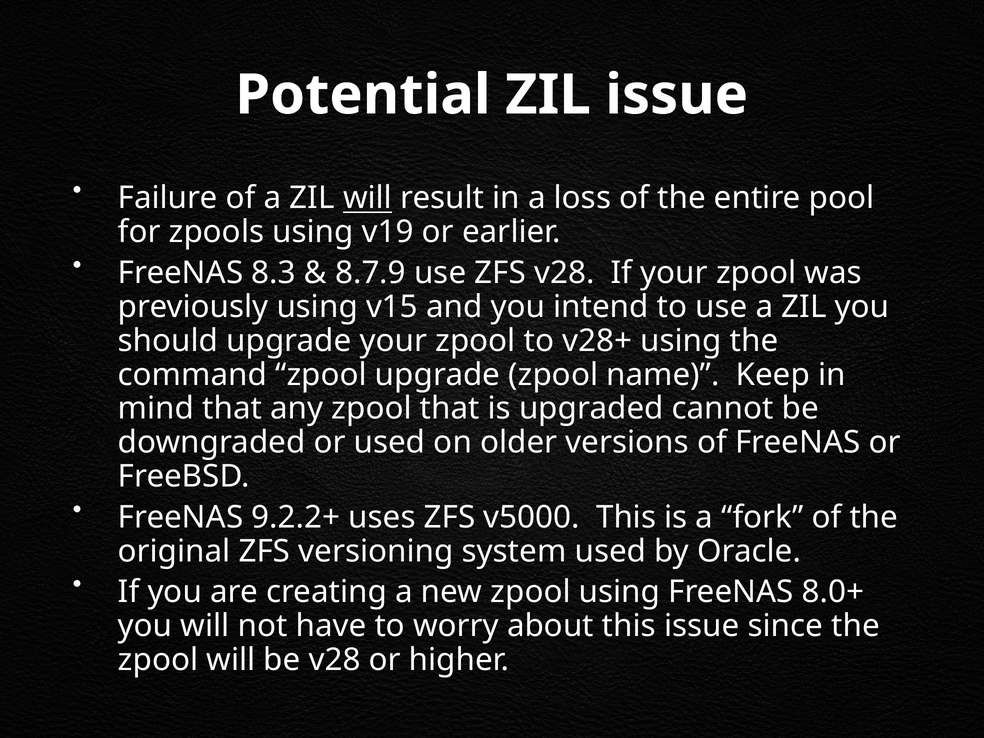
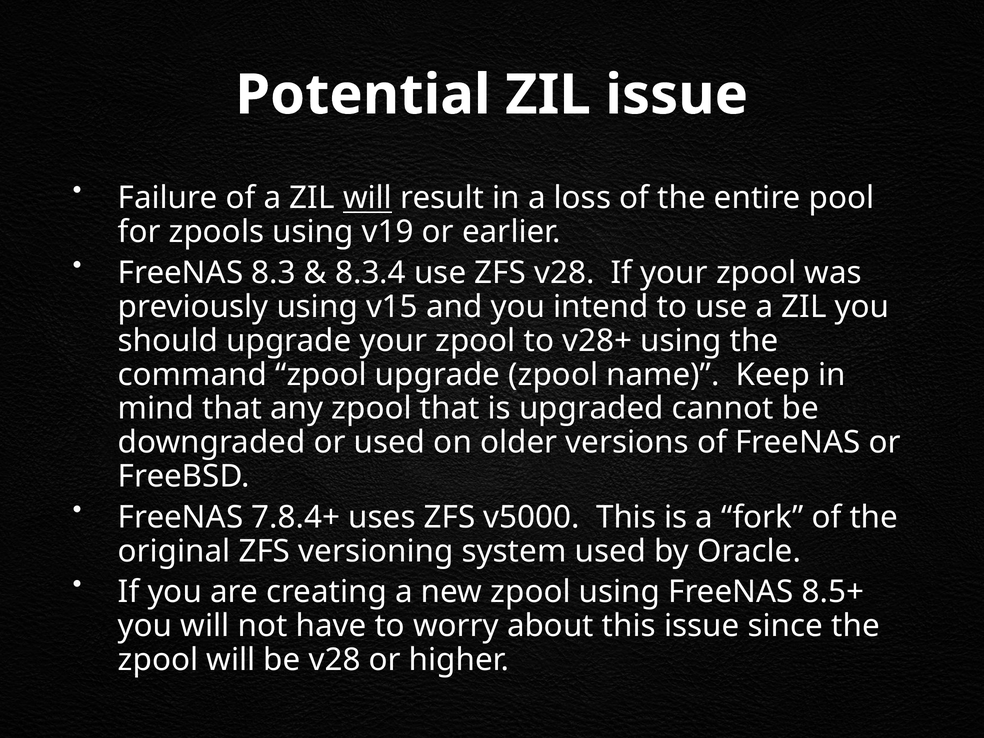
8.7.9: 8.7.9 -> 8.3.4
9.2.2+: 9.2.2+ -> 7.8.4+
8.0+: 8.0+ -> 8.5+
